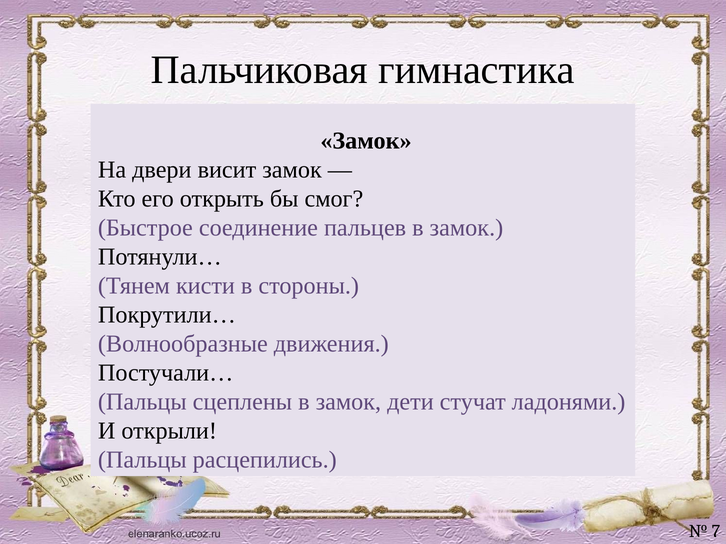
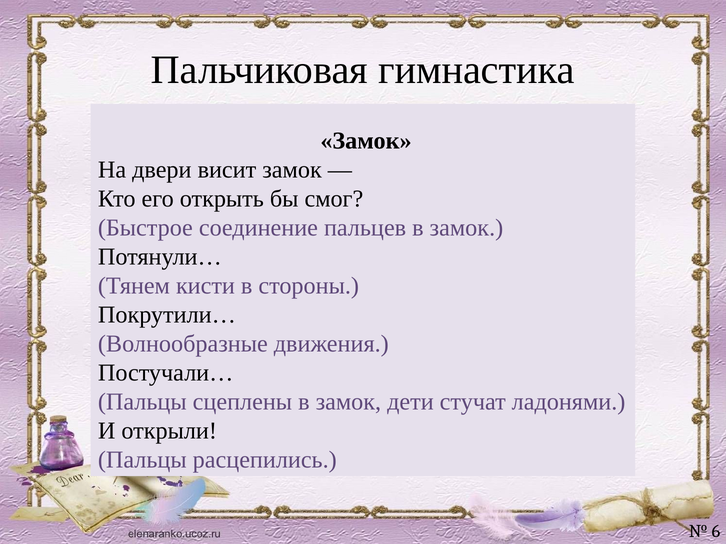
7: 7 -> 6
